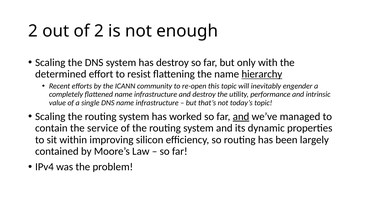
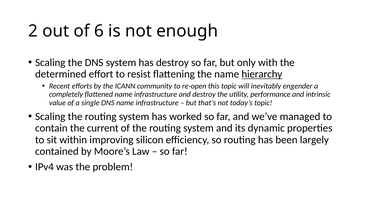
of 2: 2 -> 6
and at (241, 117) underline: present -> none
service: service -> current
